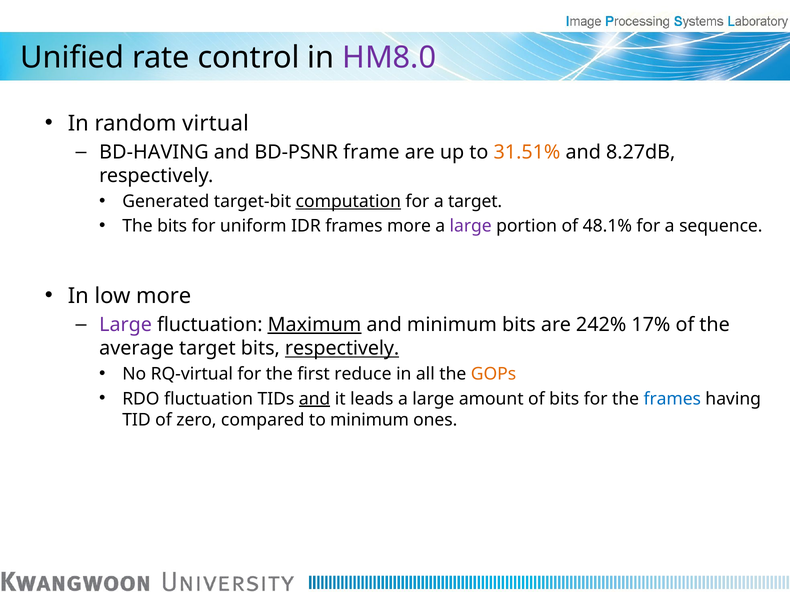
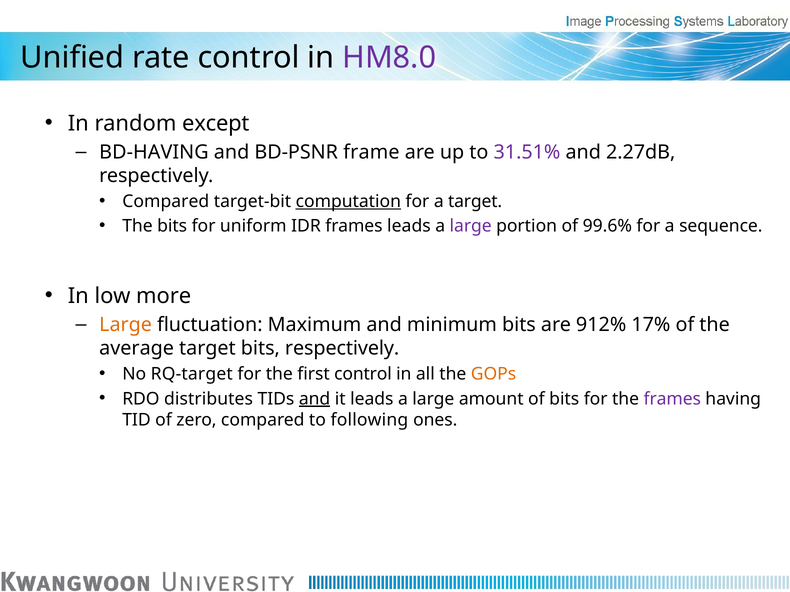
virtual: virtual -> except
31.51% colour: orange -> purple
8.27dB: 8.27dB -> 2.27dB
Generated at (166, 202): Generated -> Compared
frames more: more -> leads
48.1%: 48.1% -> 99.6%
Large at (126, 325) colour: purple -> orange
Maximum underline: present -> none
242%: 242% -> 912%
respectively at (342, 349) underline: present -> none
RQ-virtual: RQ-virtual -> RQ-target
first reduce: reduce -> control
RDO fluctuation: fluctuation -> distributes
frames at (672, 399) colour: blue -> purple
to minimum: minimum -> following
